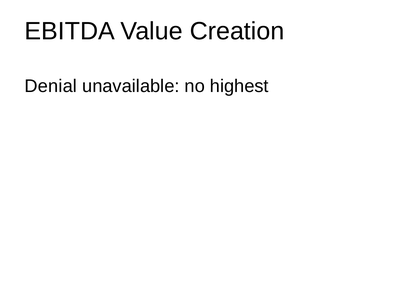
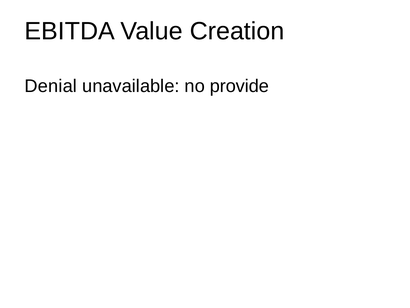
highest: highest -> provide
